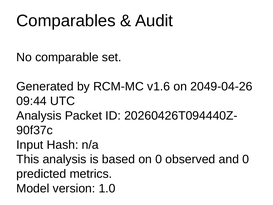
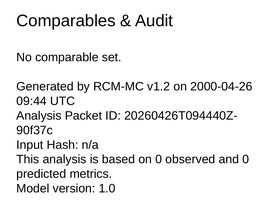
v1.6: v1.6 -> v1.2
2049-04-26: 2049-04-26 -> 2000-04-26
